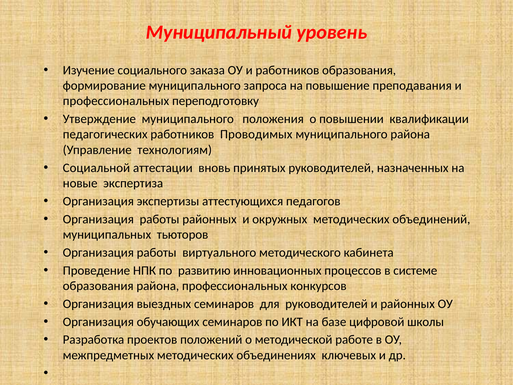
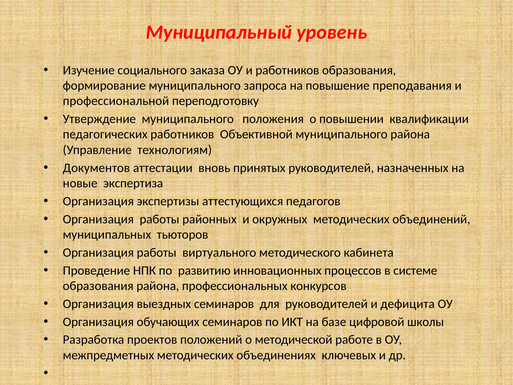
профессиональных at (116, 101): профессиональных -> профессиональной
Проводимых: Проводимых -> Объективной
Социальной: Социальной -> Документов
и районных: районных -> дефицита
